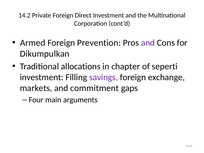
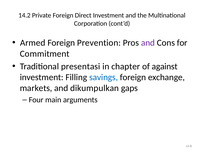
Dikumpulkan: Dikumpulkan -> Commitment
allocations: allocations -> presentasi
seperti: seperti -> against
savings colour: purple -> blue
commitment: commitment -> dikumpulkan
